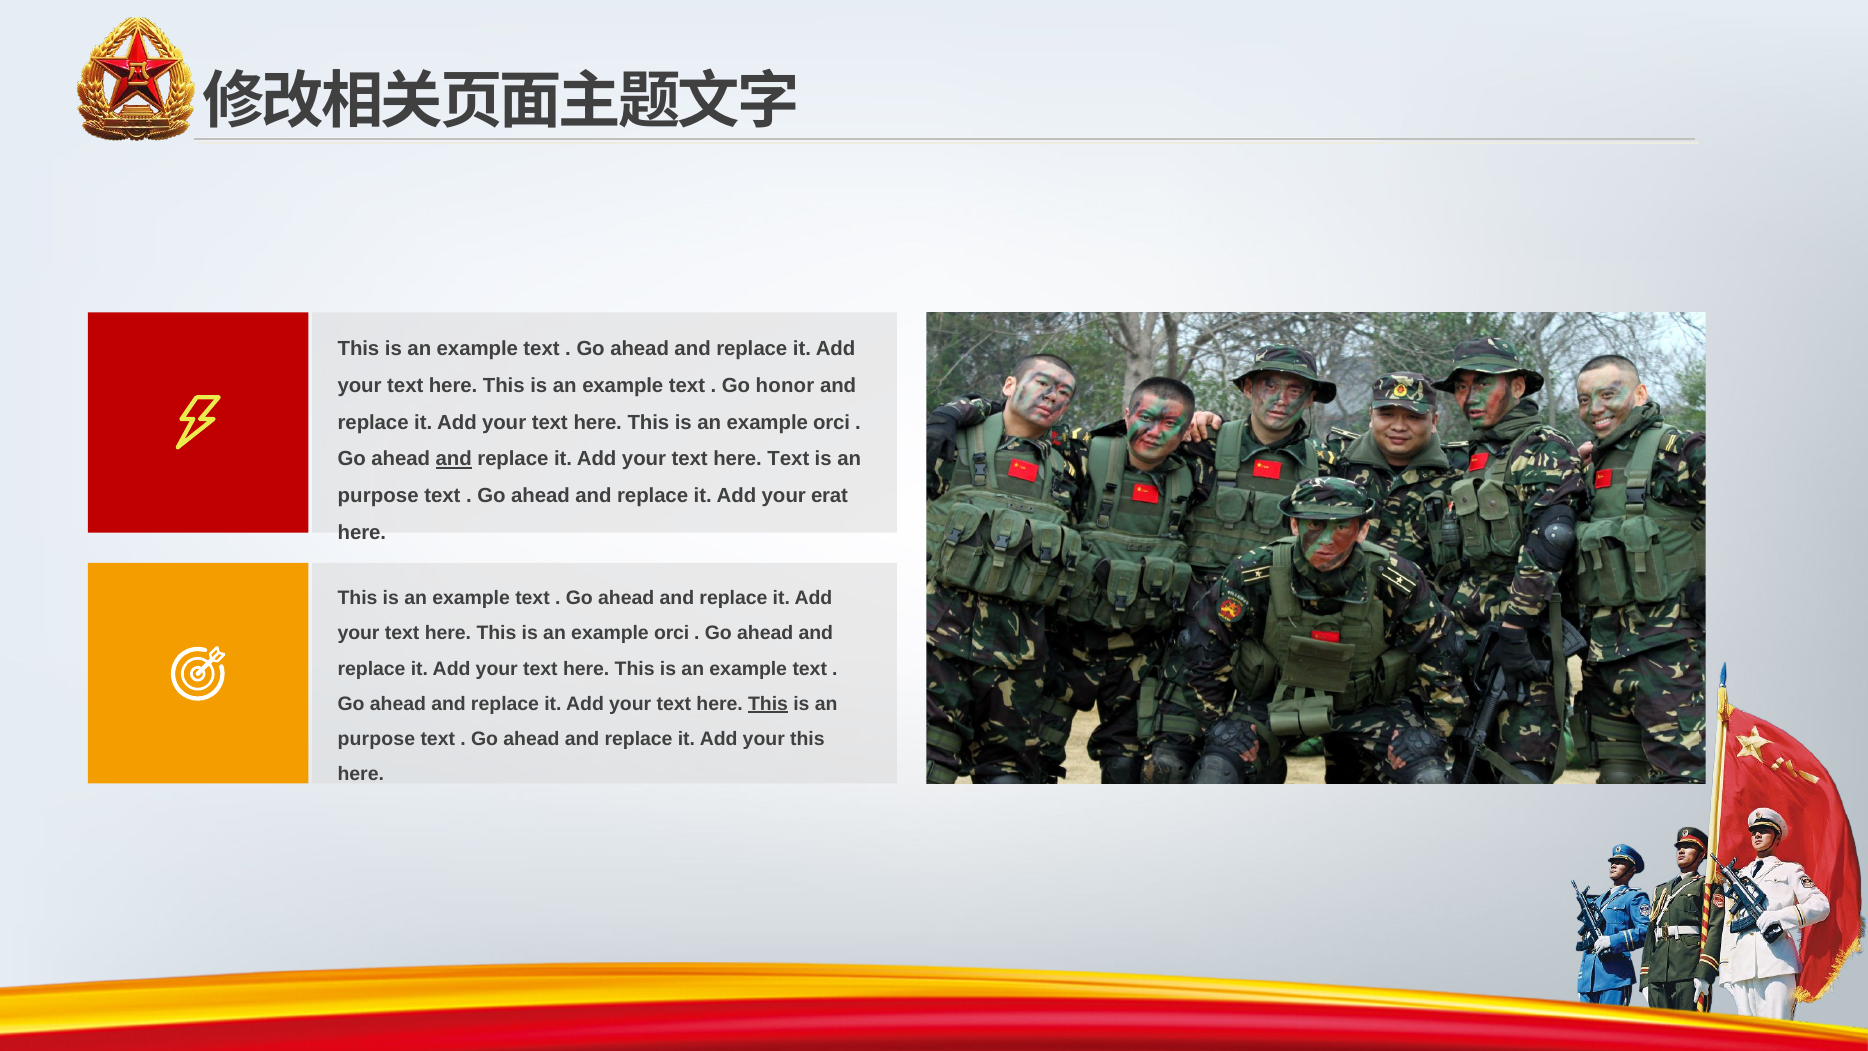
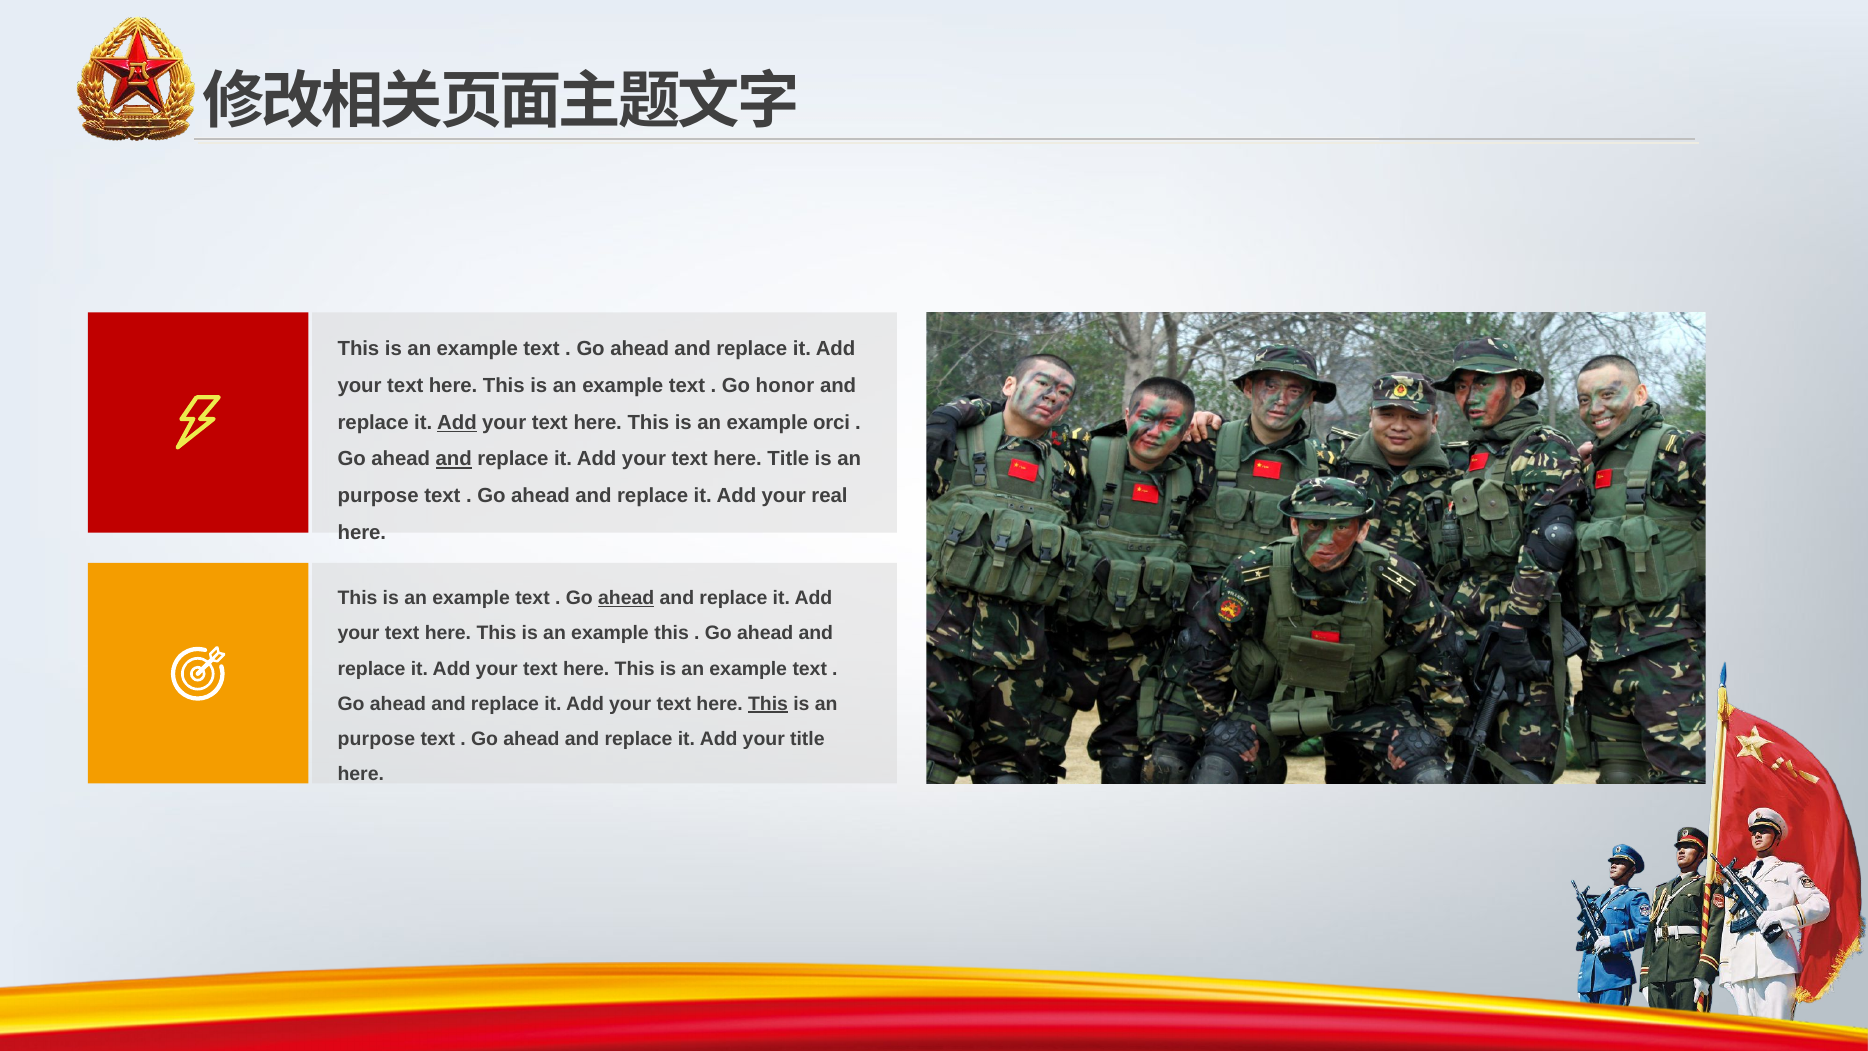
Add at (457, 422) underline: none -> present
here Text: Text -> Title
erat: erat -> real
ahead at (626, 598) underline: none -> present
orci at (672, 633): orci -> this
your this: this -> title
